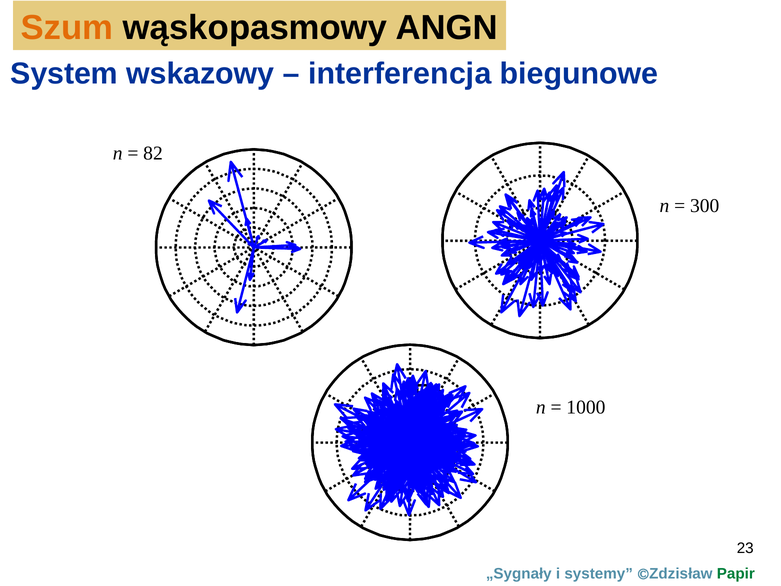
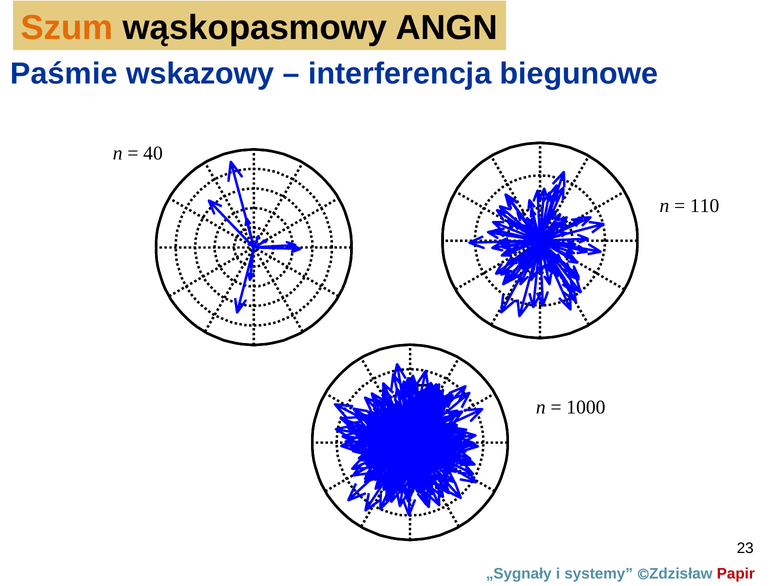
System: System -> Paśmie
82: 82 -> 40
300: 300 -> 110
Papir colour: green -> red
